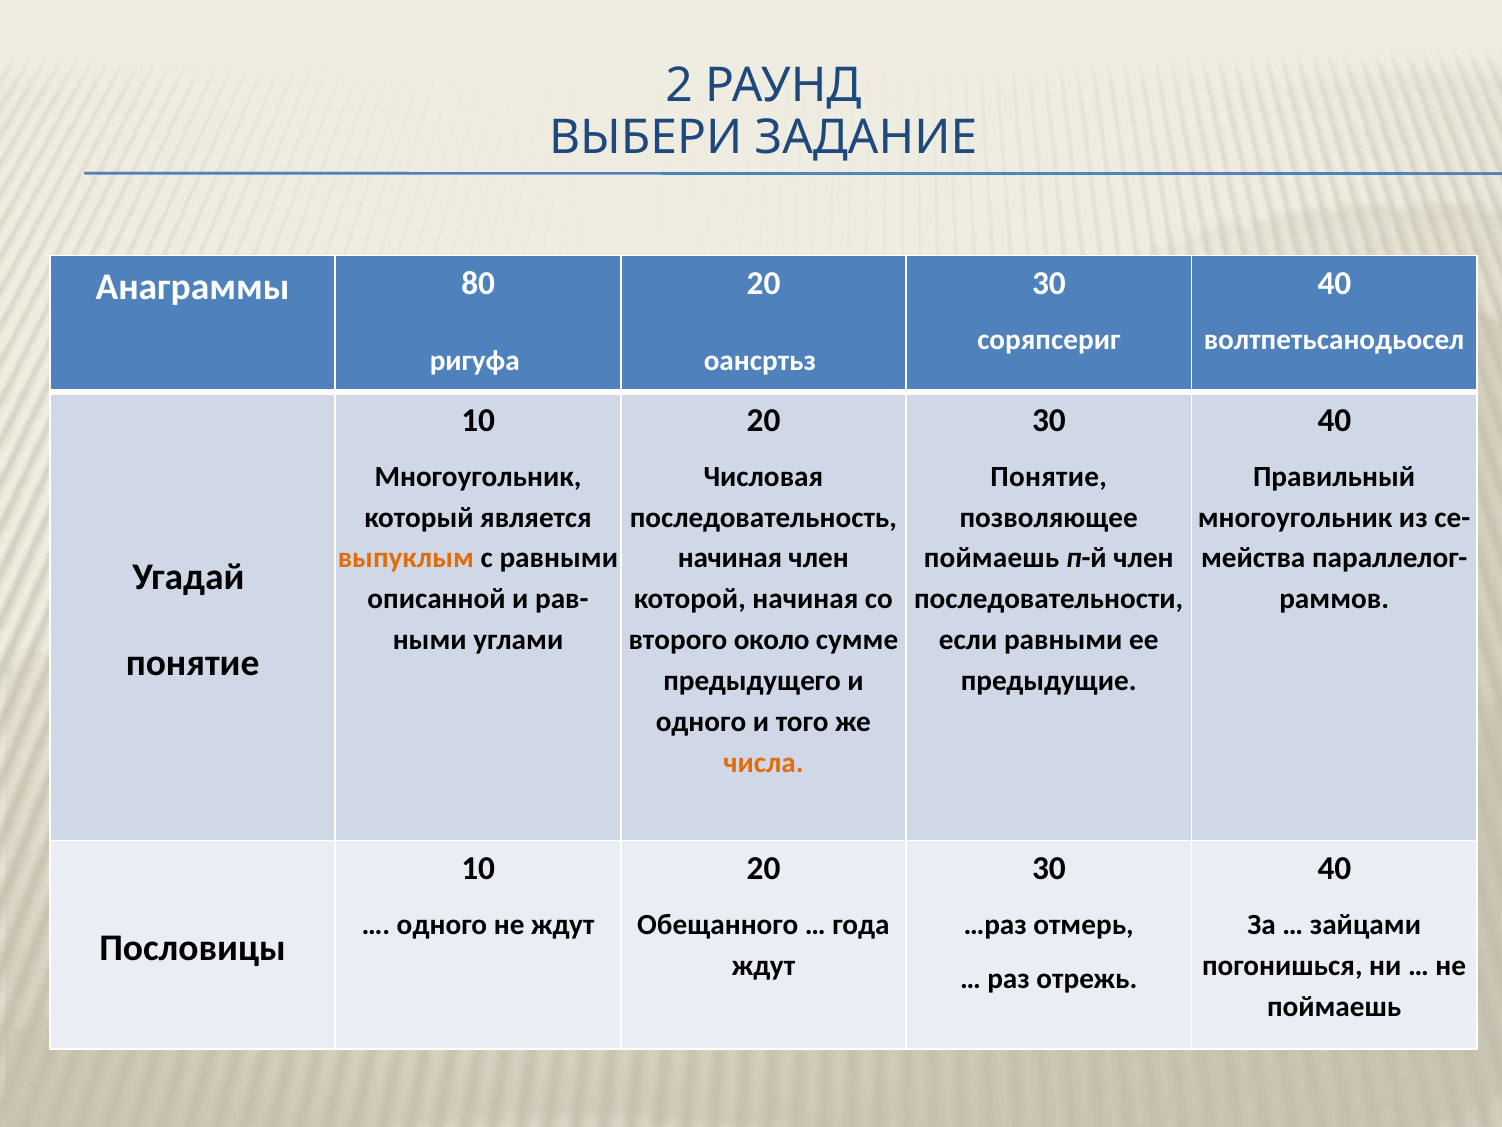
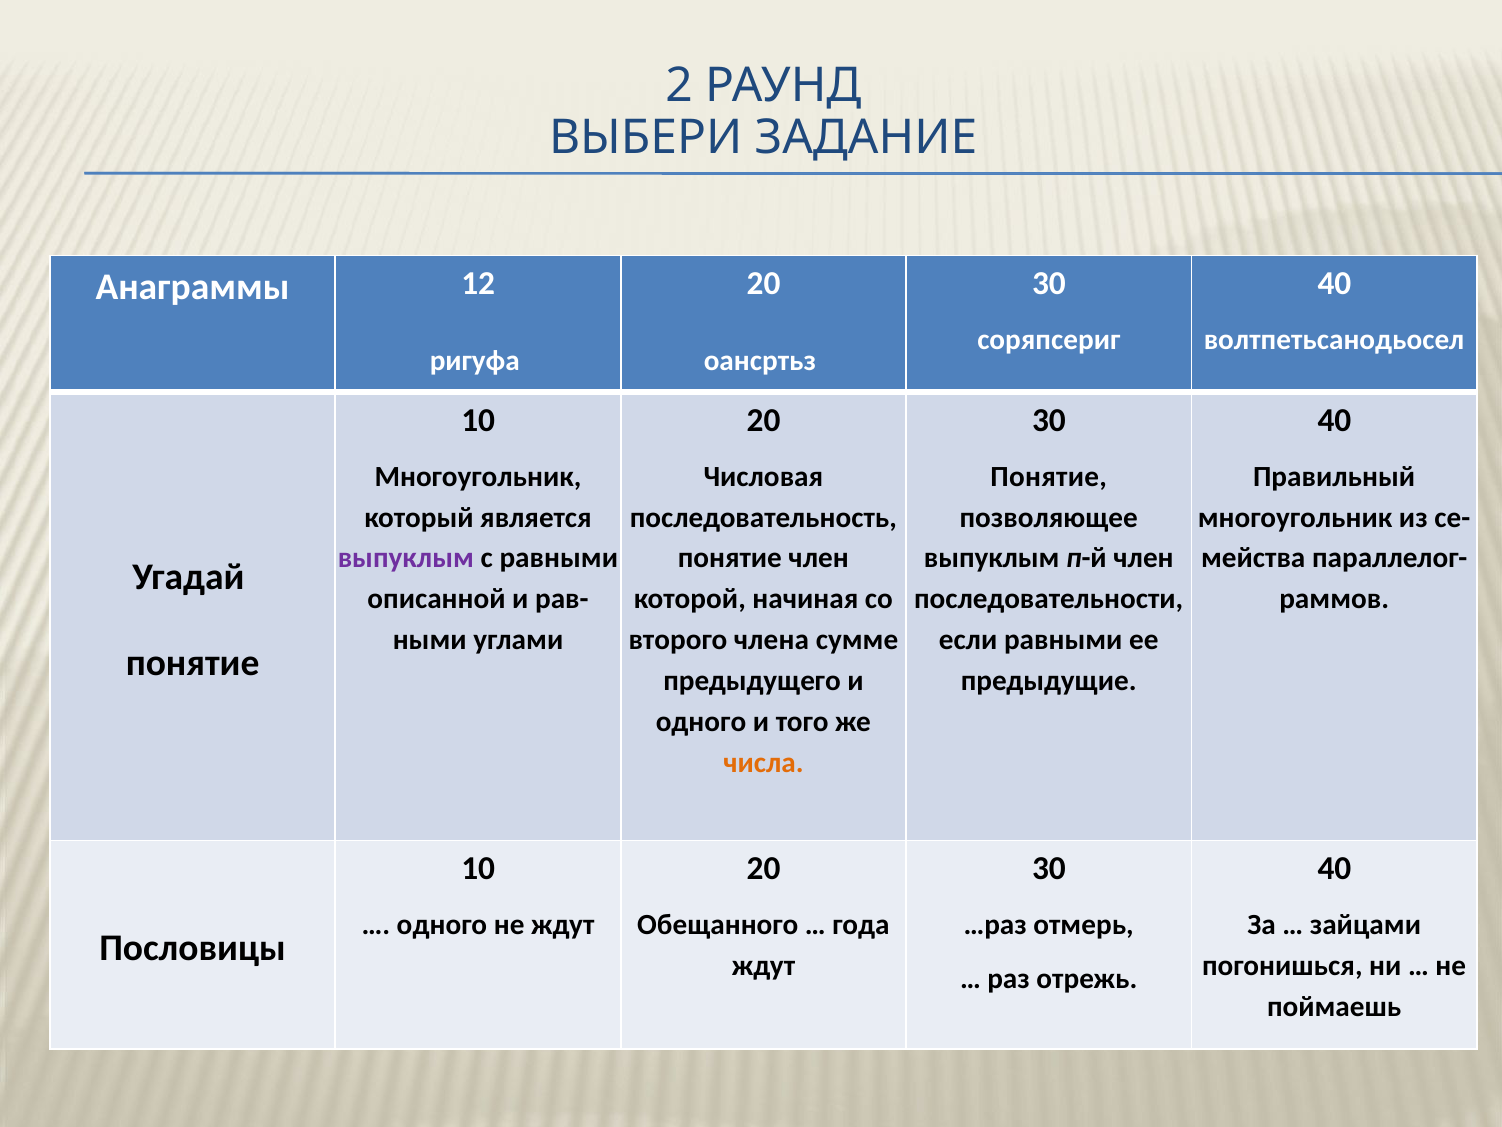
80: 80 -> 12
выпуклым at (406, 558) colour: orange -> purple
начиная at (730, 558): начиная -> понятие
поймаешь at (992, 558): поймаешь -> выпуклым
около: около -> члена
